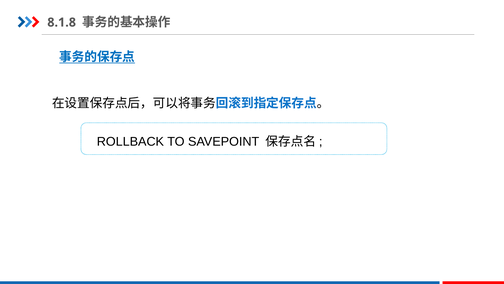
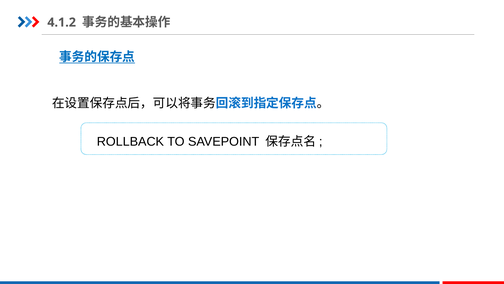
8.1.8: 8.1.8 -> 4.1.2
